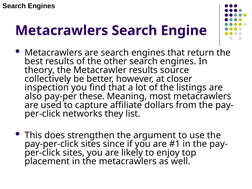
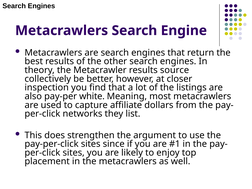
these: these -> white
